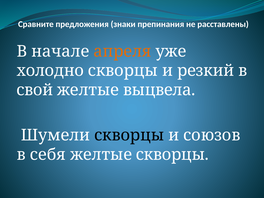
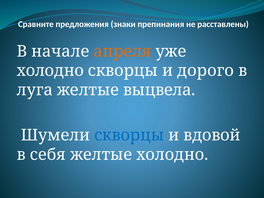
резкий: резкий -> дорого
свой: свой -> луга
скворцы at (129, 135) colour: black -> blue
союзов: союзов -> вдовой
желтые скворцы: скворцы -> холодно
